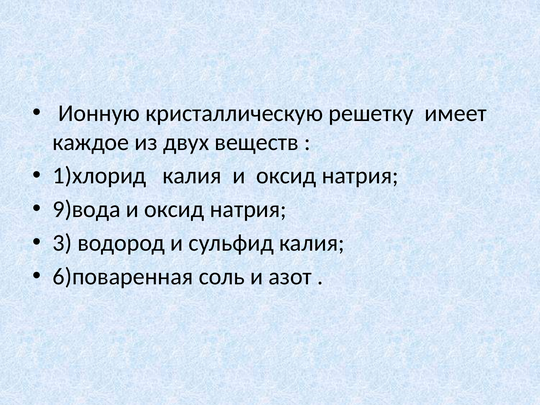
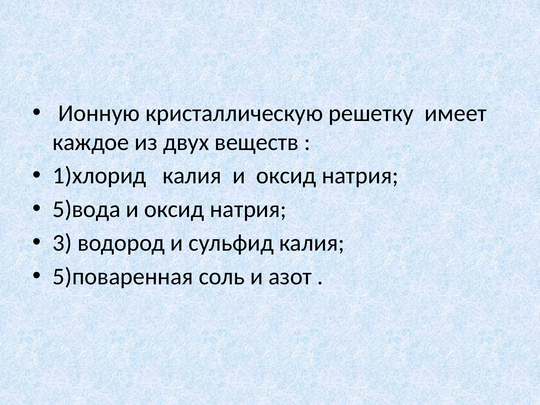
9)вода: 9)вода -> 5)вода
6)поваренная: 6)поваренная -> 5)поваренная
